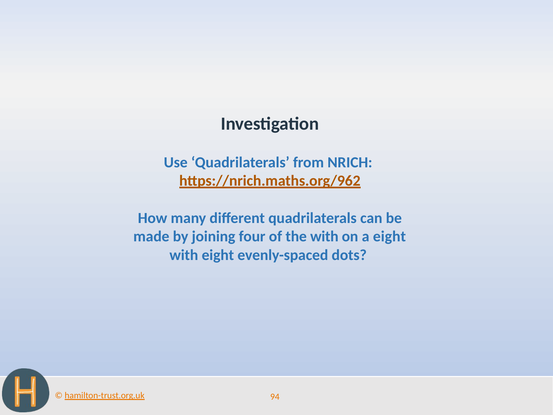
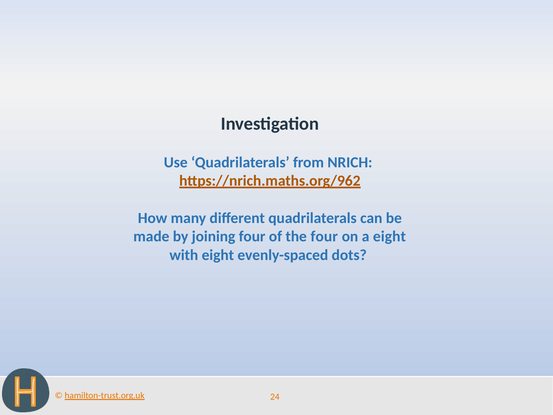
the with: with -> four
94: 94 -> 24
